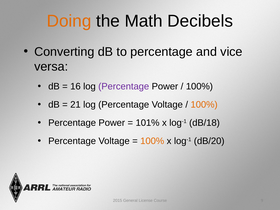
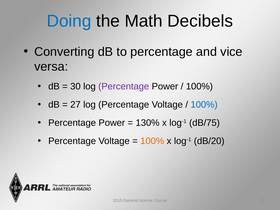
Doing colour: orange -> blue
16: 16 -> 30
21: 21 -> 27
100% at (204, 105) colour: orange -> blue
101%: 101% -> 130%
dB/18: dB/18 -> dB/75
